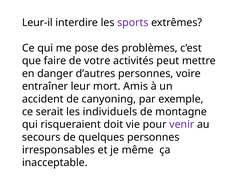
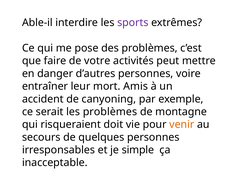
Leur-il: Leur-il -> Able-il
les individuels: individuels -> problèmes
venir colour: purple -> orange
même: même -> simple
